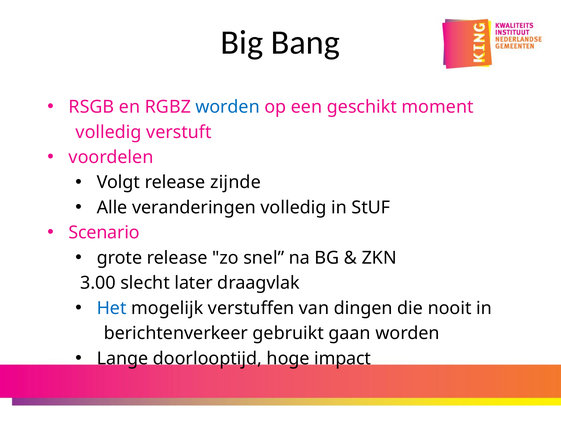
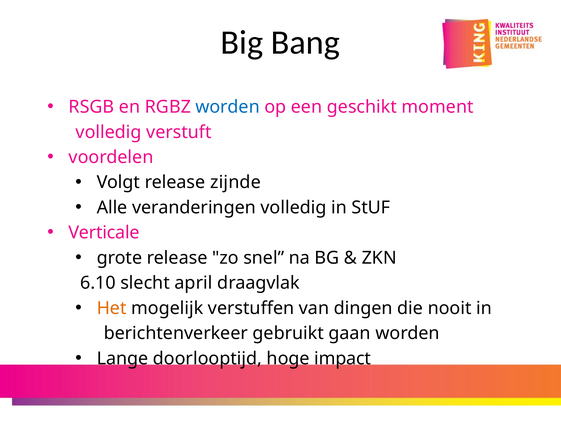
Scenario: Scenario -> Verticale
3.00: 3.00 -> 6.10
later: later -> april
Het colour: blue -> orange
